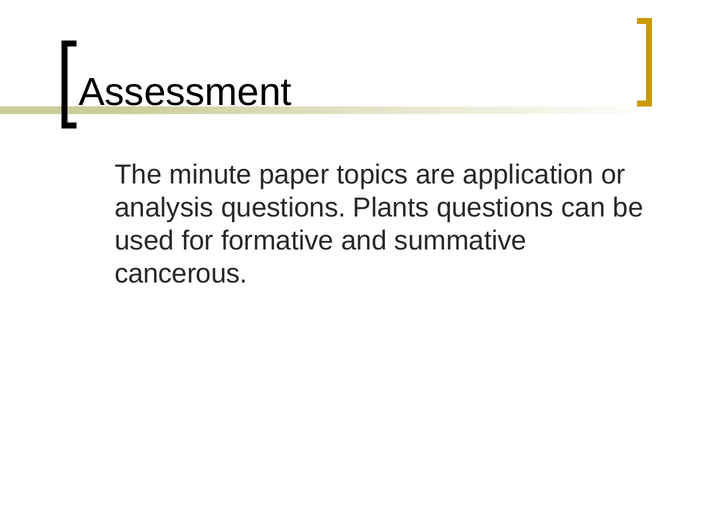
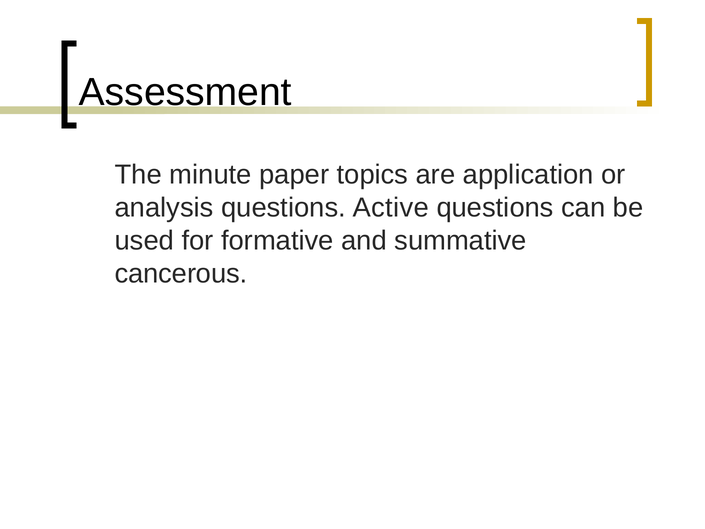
Plants: Plants -> Active
